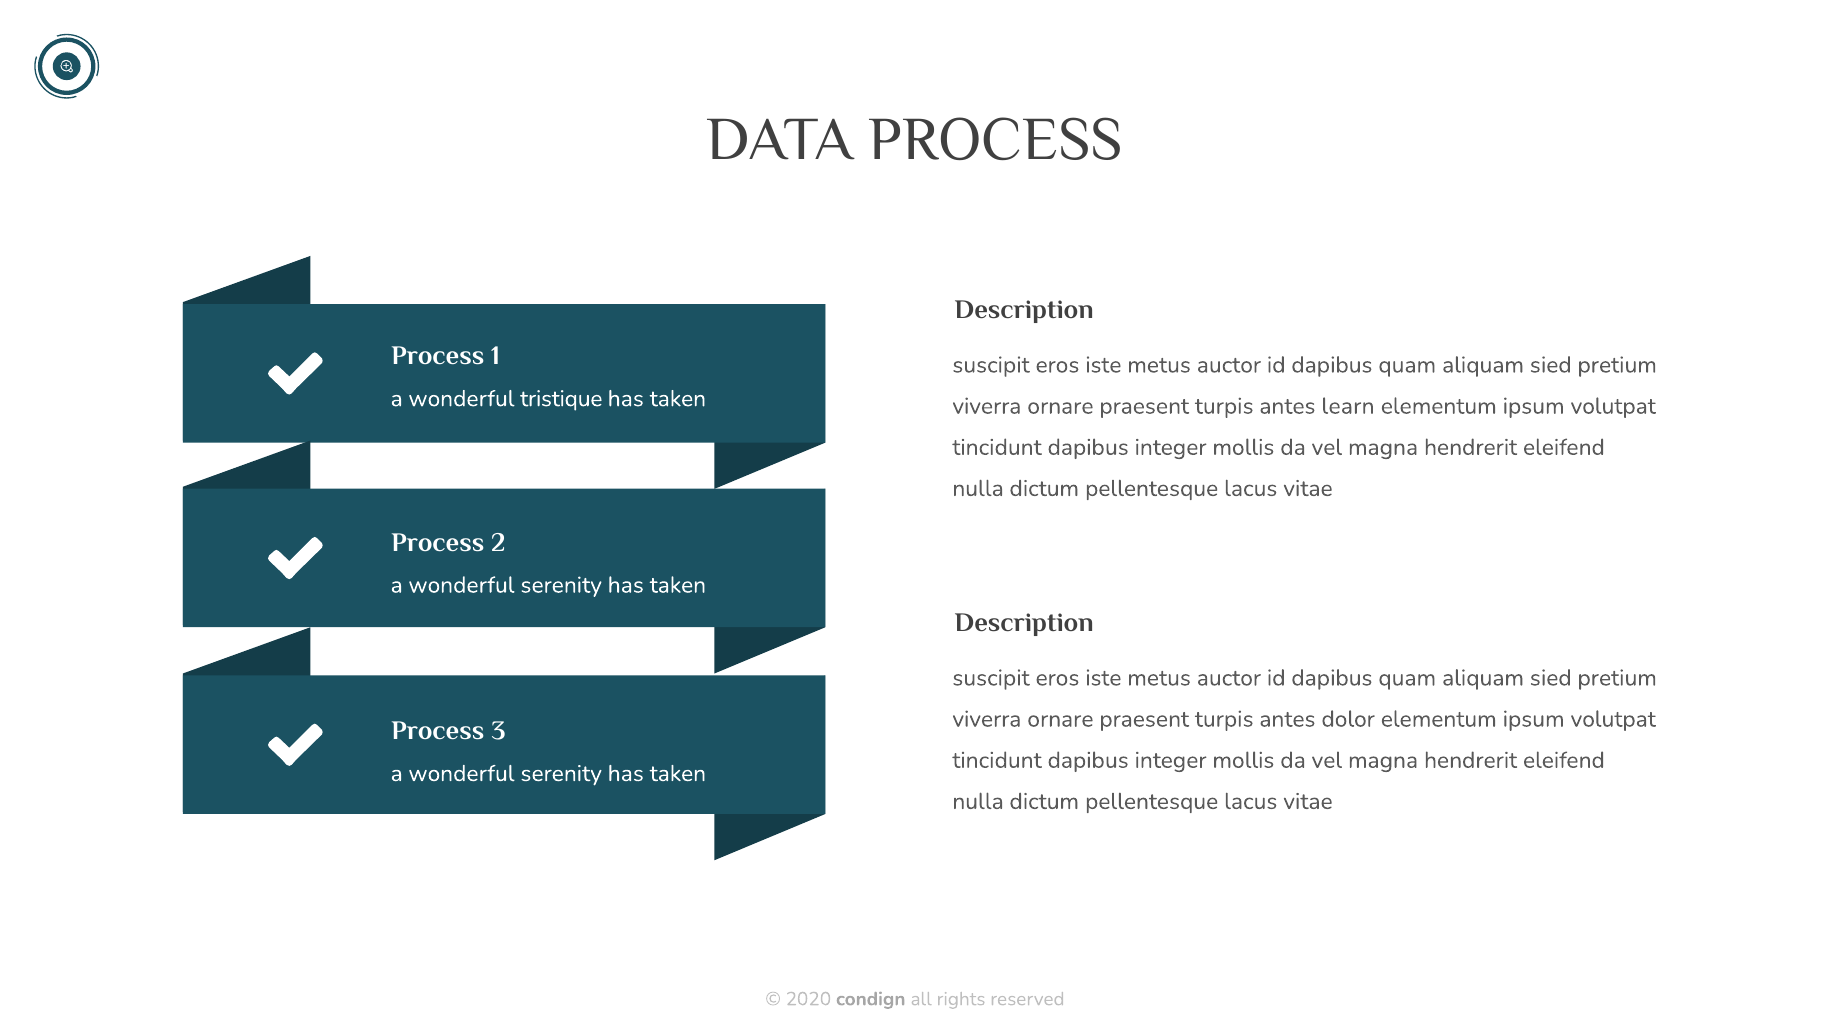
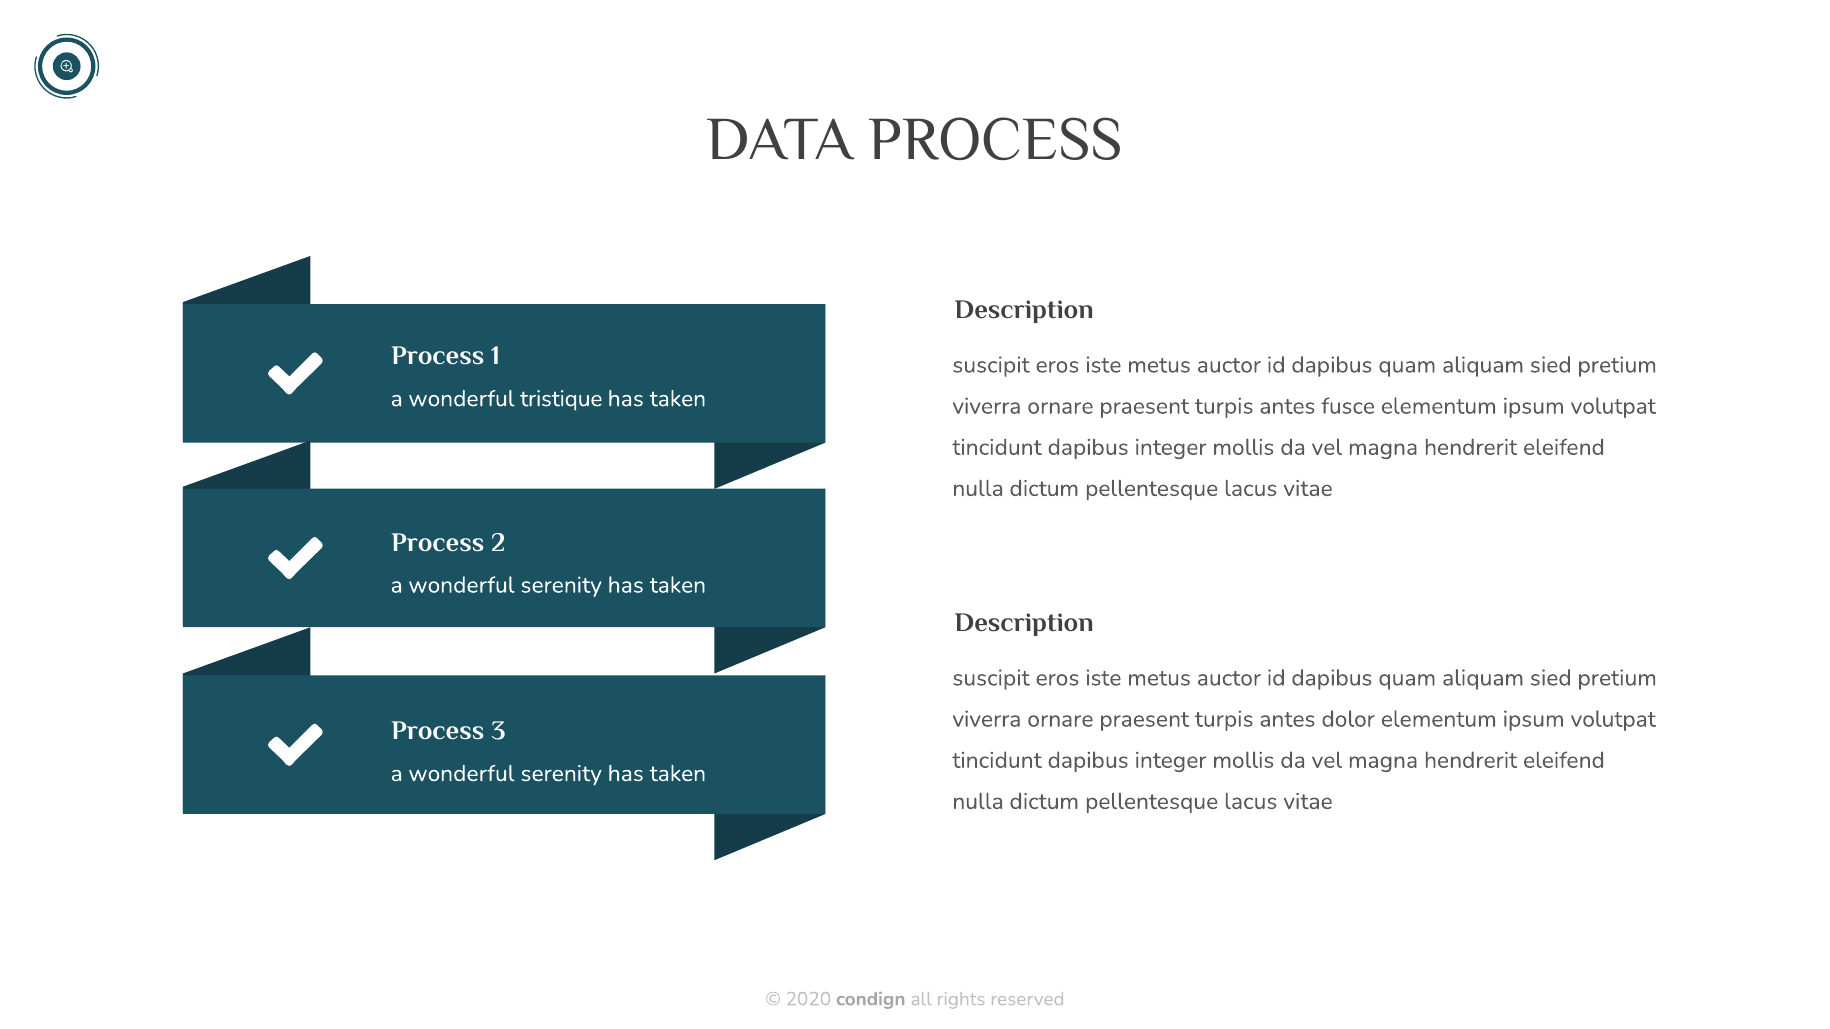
learn: learn -> fusce
